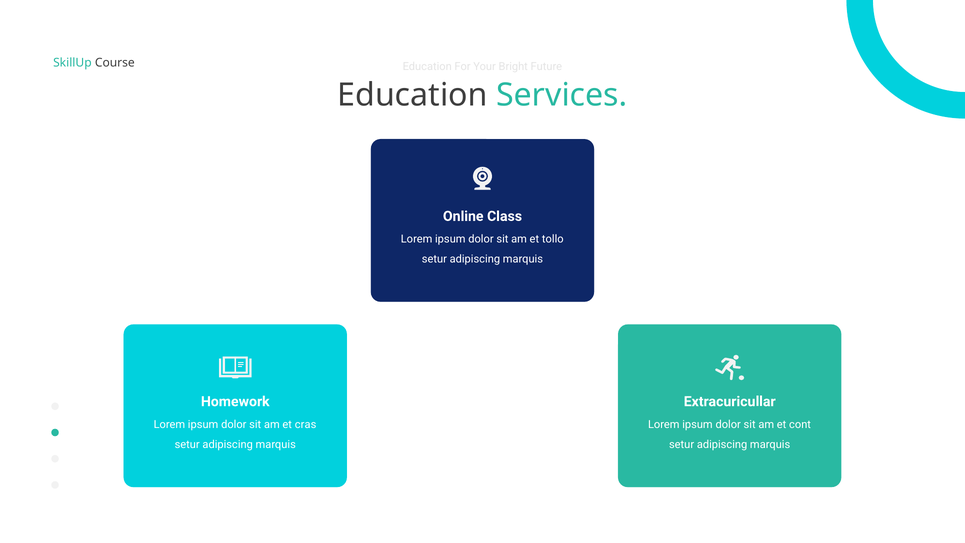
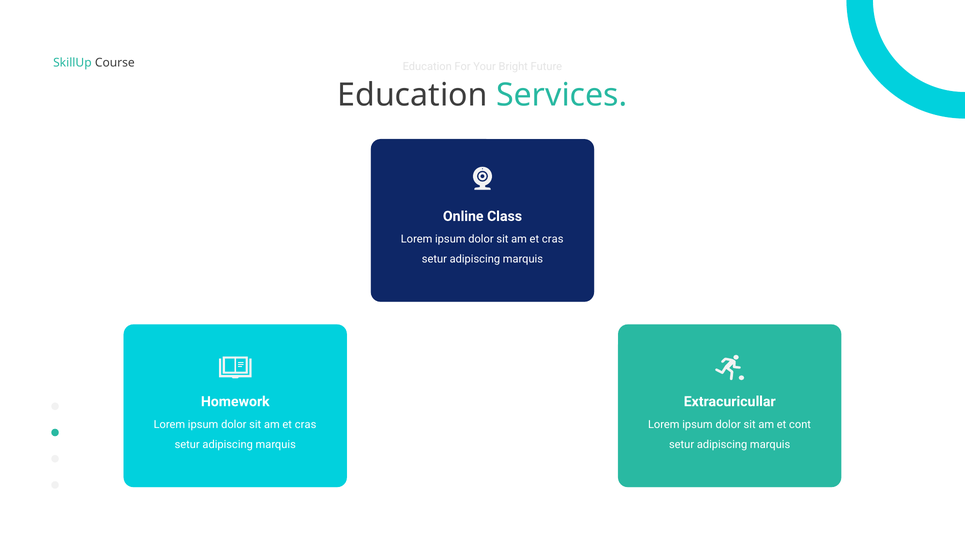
tollo at (553, 239): tollo -> cras
